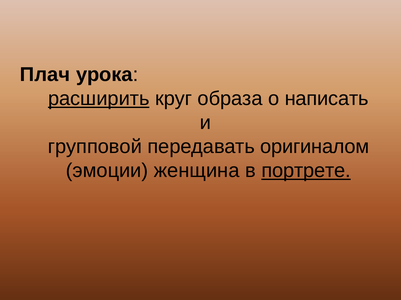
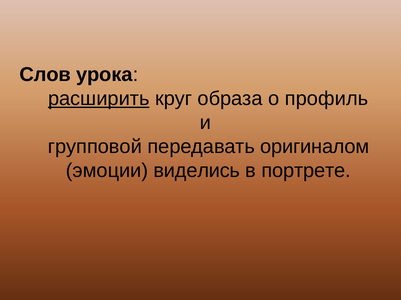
Плач: Плач -> Слов
написать: написать -> профиль
женщина: женщина -> виделись
портрете underline: present -> none
